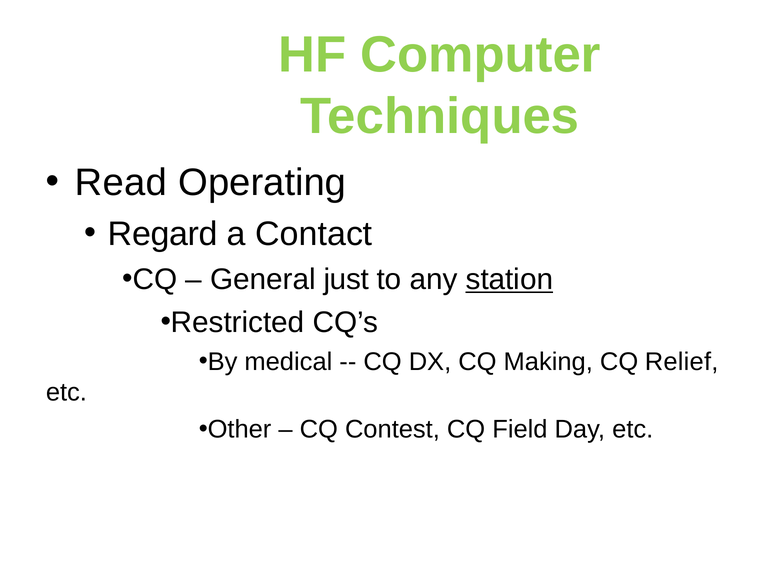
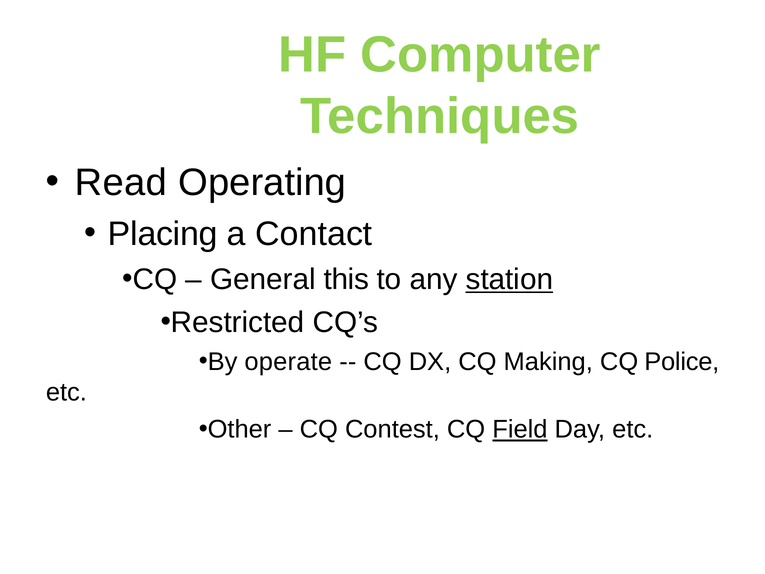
Regard: Regard -> Placing
just: just -> this
medical: medical -> operate
Relief: Relief -> Police
Field underline: none -> present
